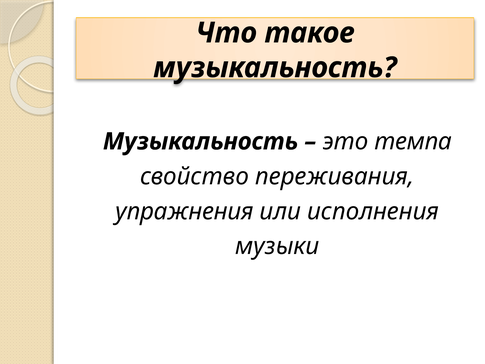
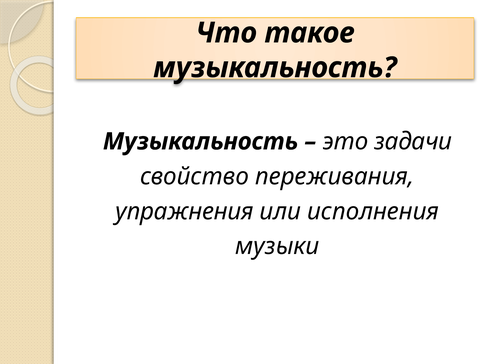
темпа: темпа -> задачи
